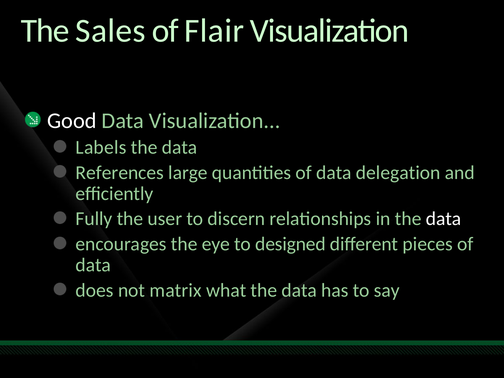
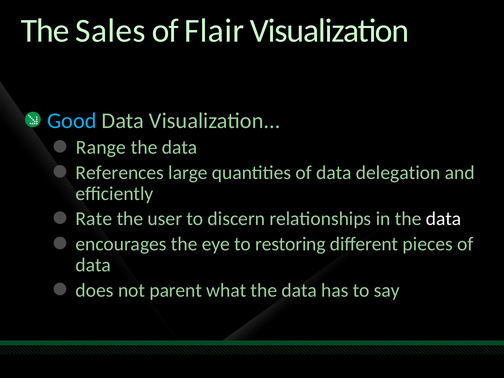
Good colour: white -> light blue
Labels: Labels -> Range
Fully: Fully -> Rate
designed: designed -> restoring
matrix: matrix -> parent
